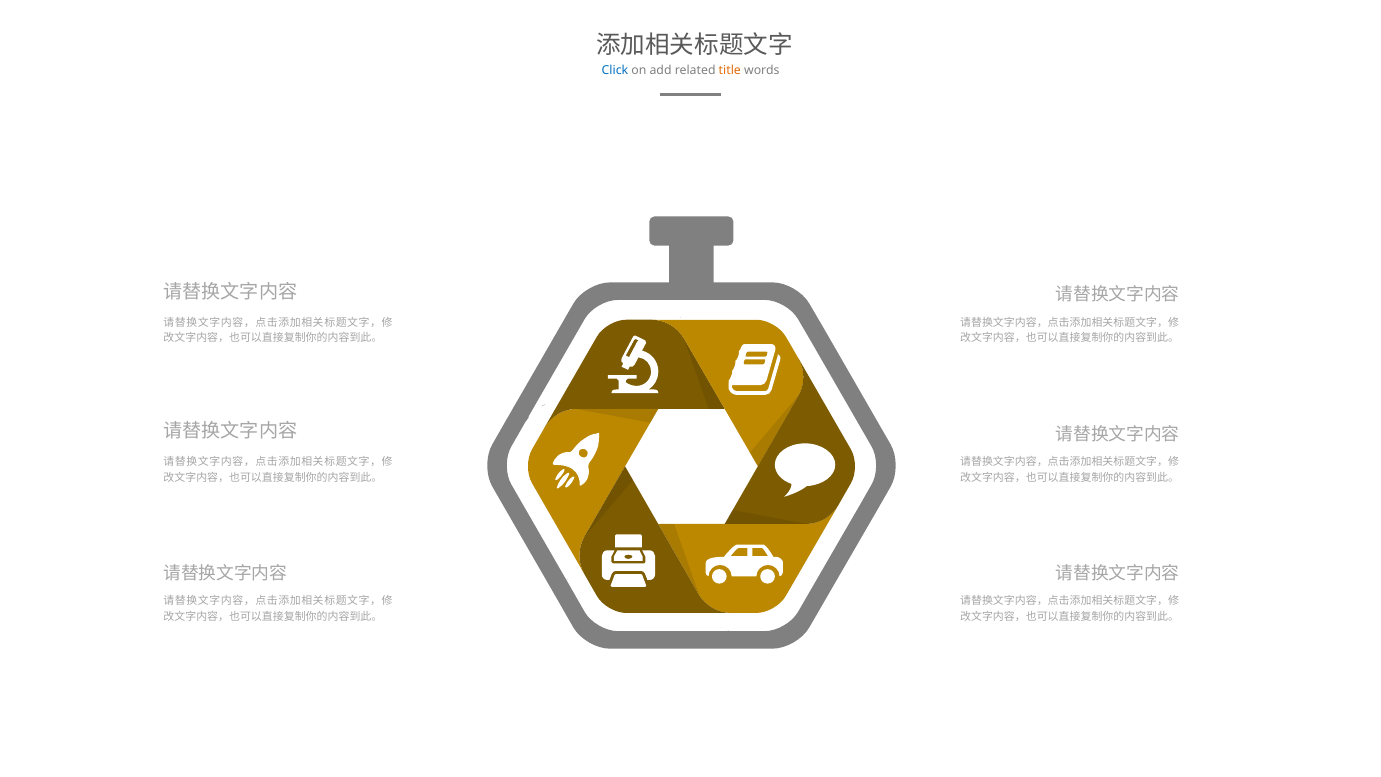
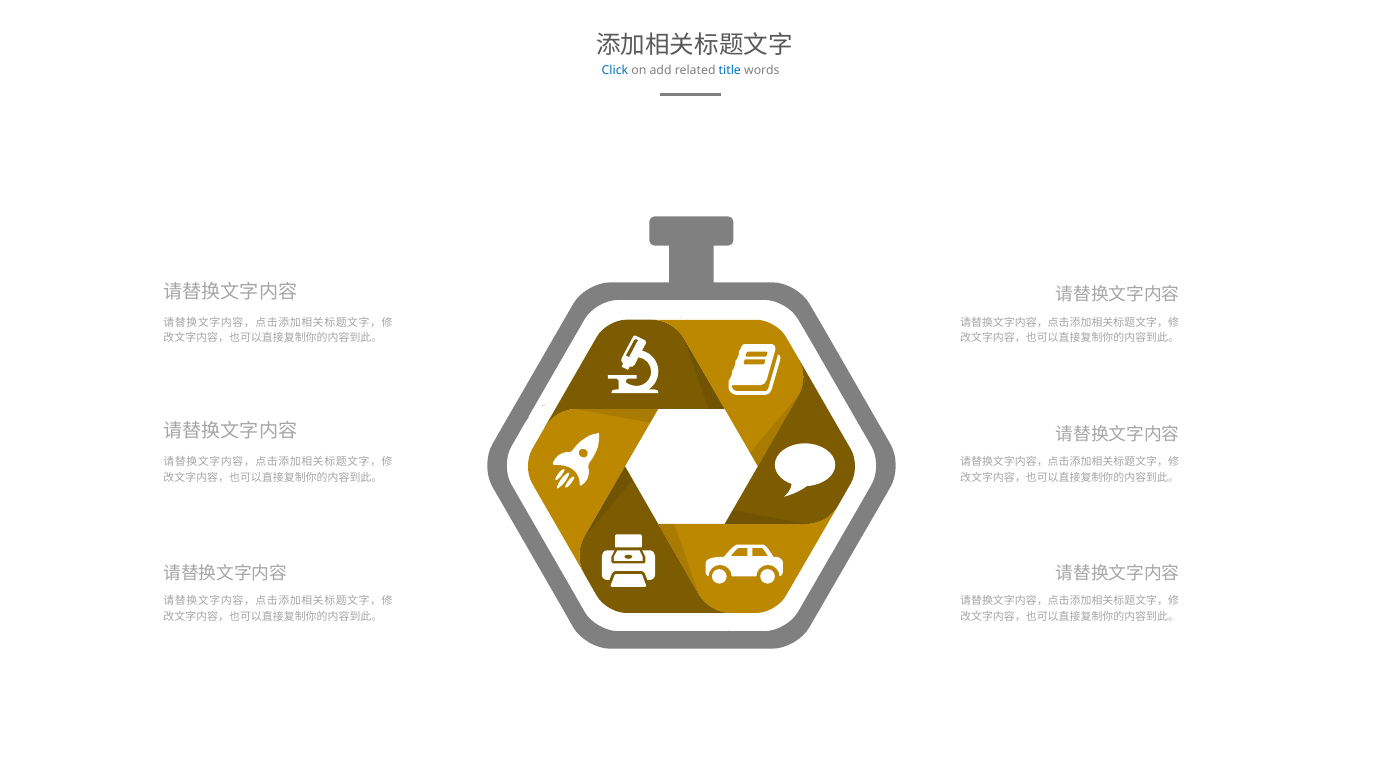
title colour: orange -> blue
